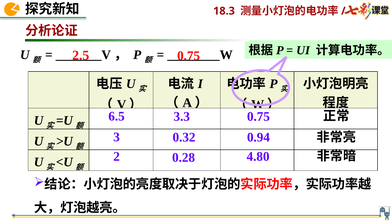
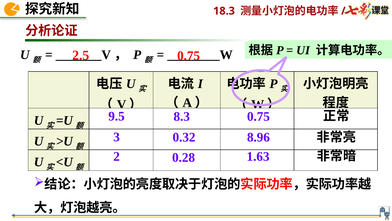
6.5: 6.5 -> 9.5
3.3: 3.3 -> 8.3
0.94: 0.94 -> 8.96
4.80: 4.80 -> 1.63
